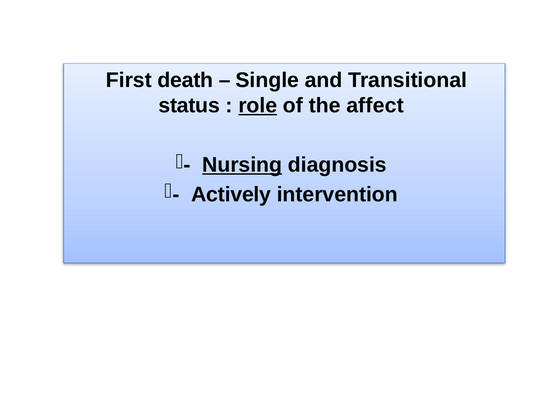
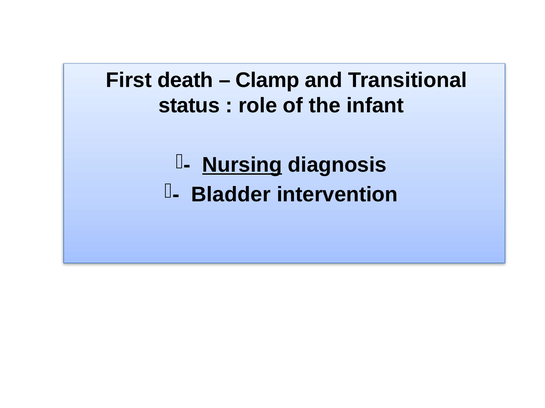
Single: Single -> Clamp
role underline: present -> none
affect: affect -> infant
Actively: Actively -> Bladder
